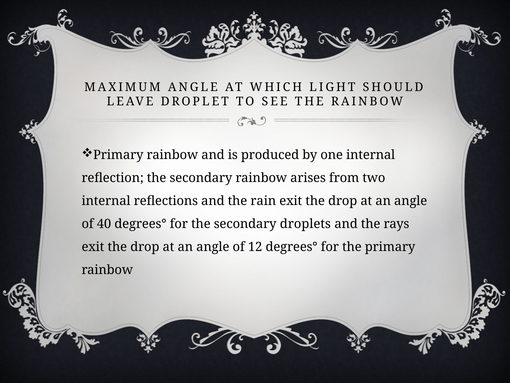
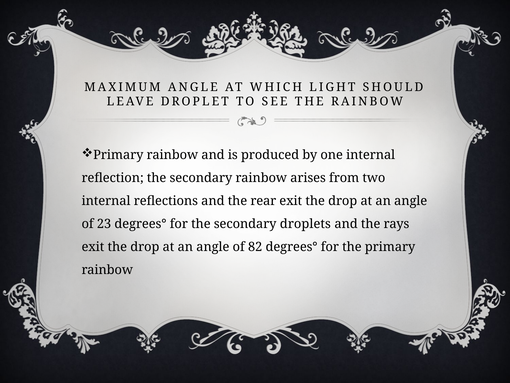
rain: rain -> rear
40: 40 -> 23
12: 12 -> 82
